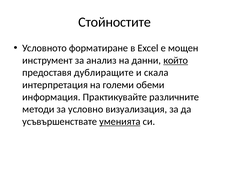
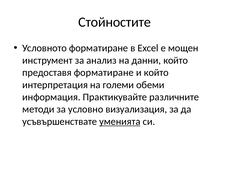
който at (176, 60) underline: present -> none
предоставя дублиращите: дублиращите -> форматиране
и скала: скала -> който
